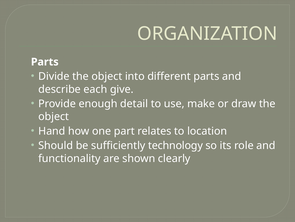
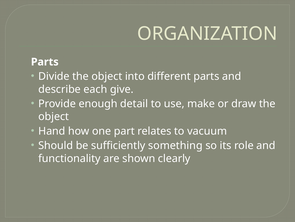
location: location -> vacuum
technology: technology -> something
